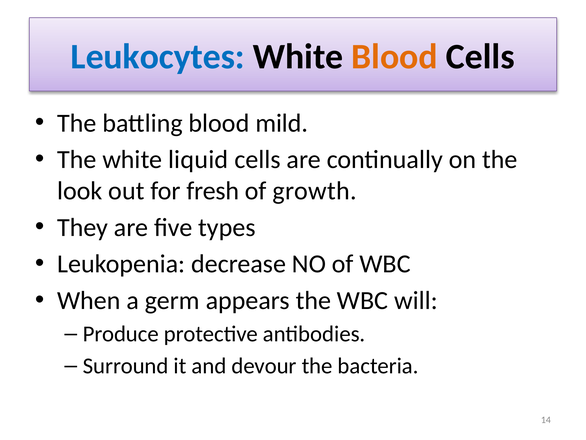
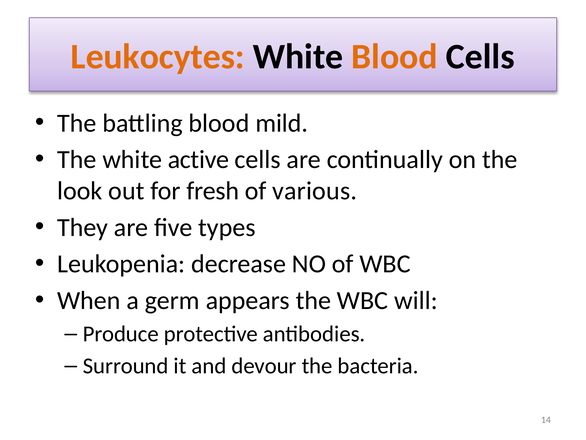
Leukocytes colour: blue -> orange
liquid: liquid -> active
growth: growth -> various
